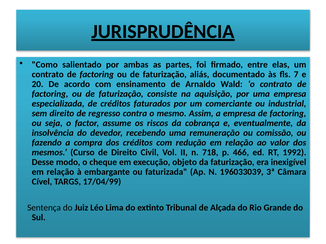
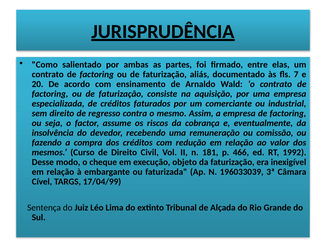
718: 718 -> 181
